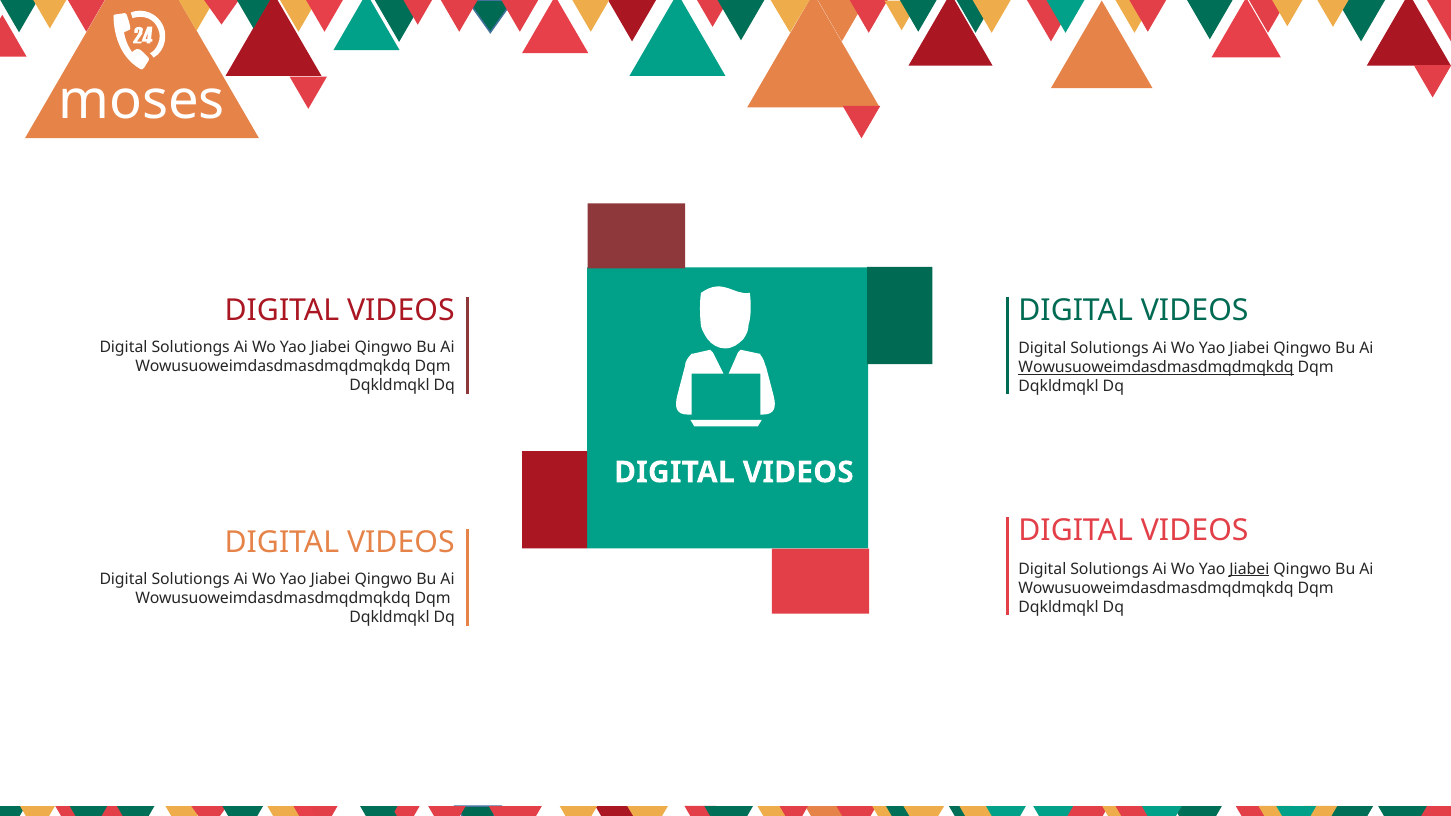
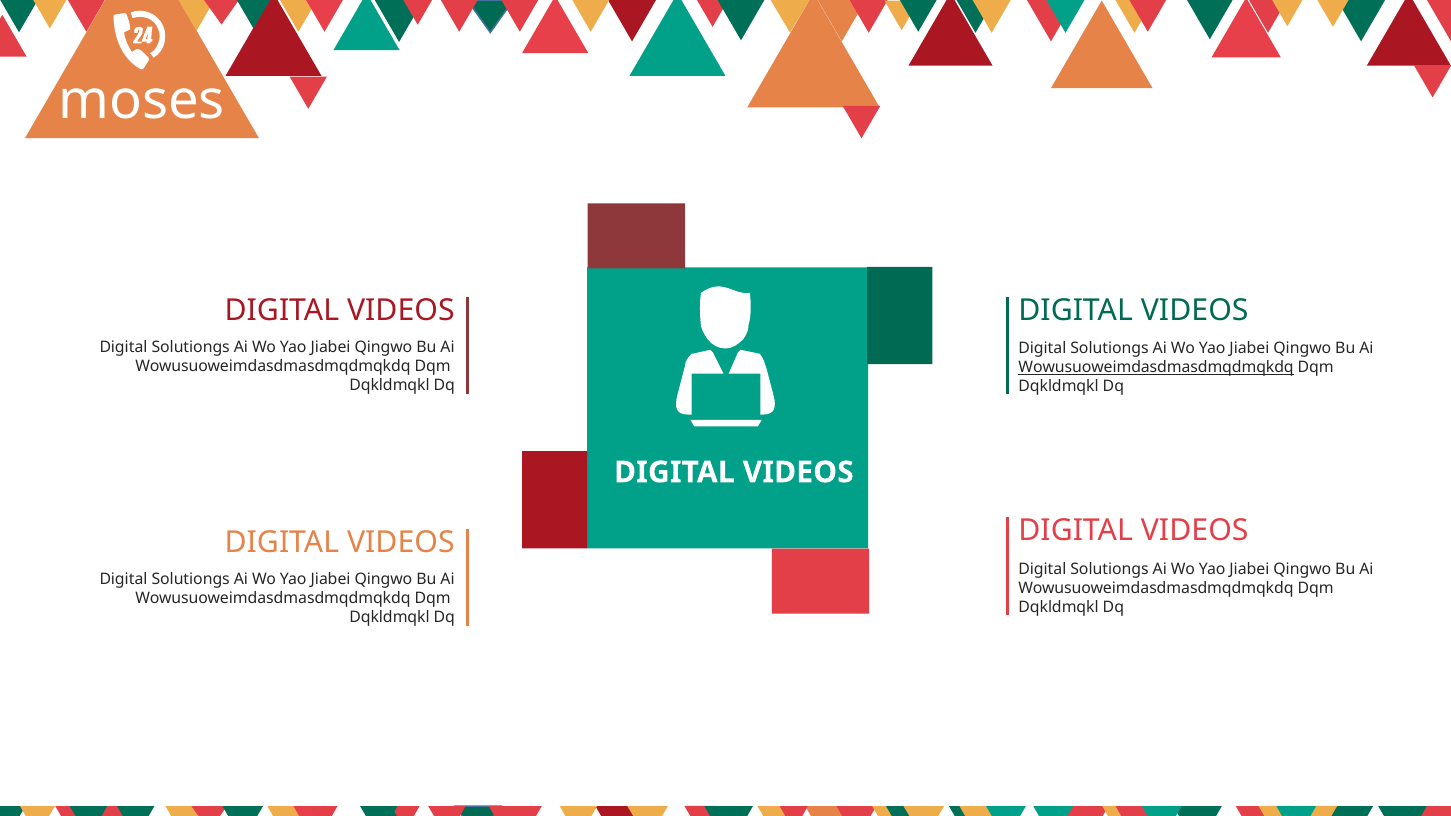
Jiabei at (1249, 569) underline: present -> none
